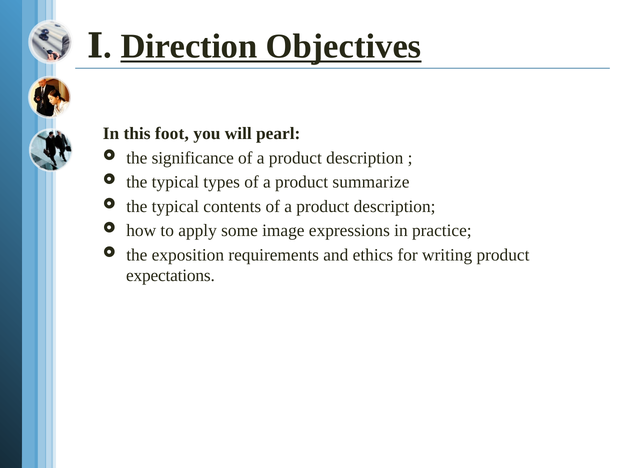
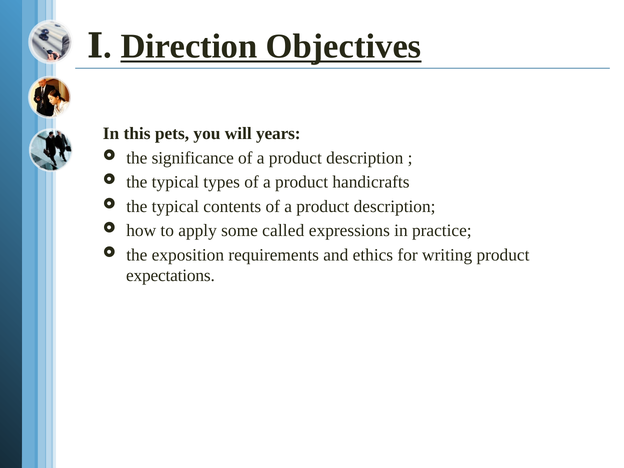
foot: foot -> pets
pearl: pearl -> years
summarize: summarize -> handicrafts
image: image -> called
